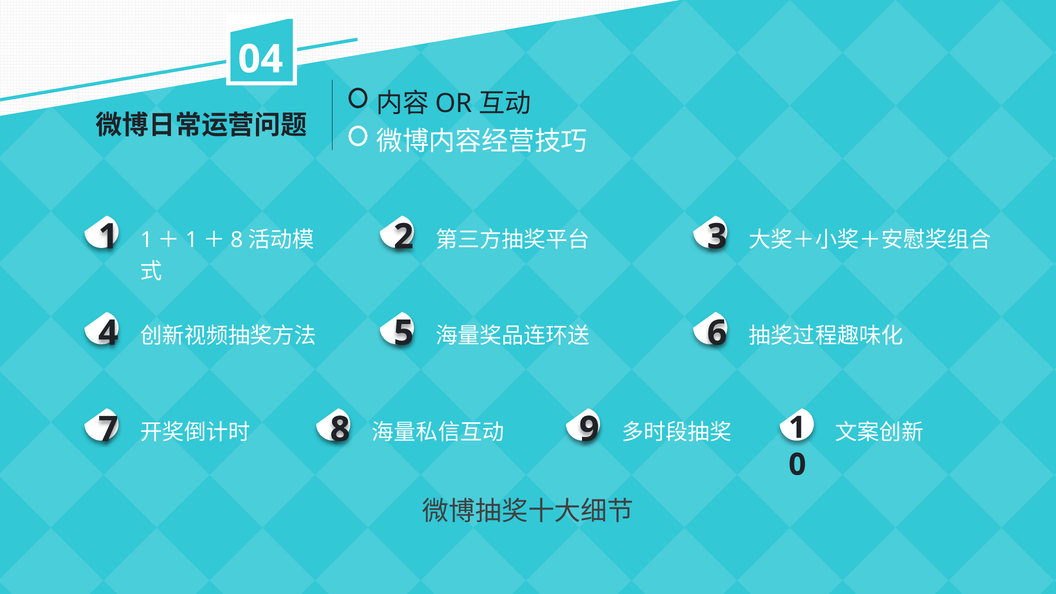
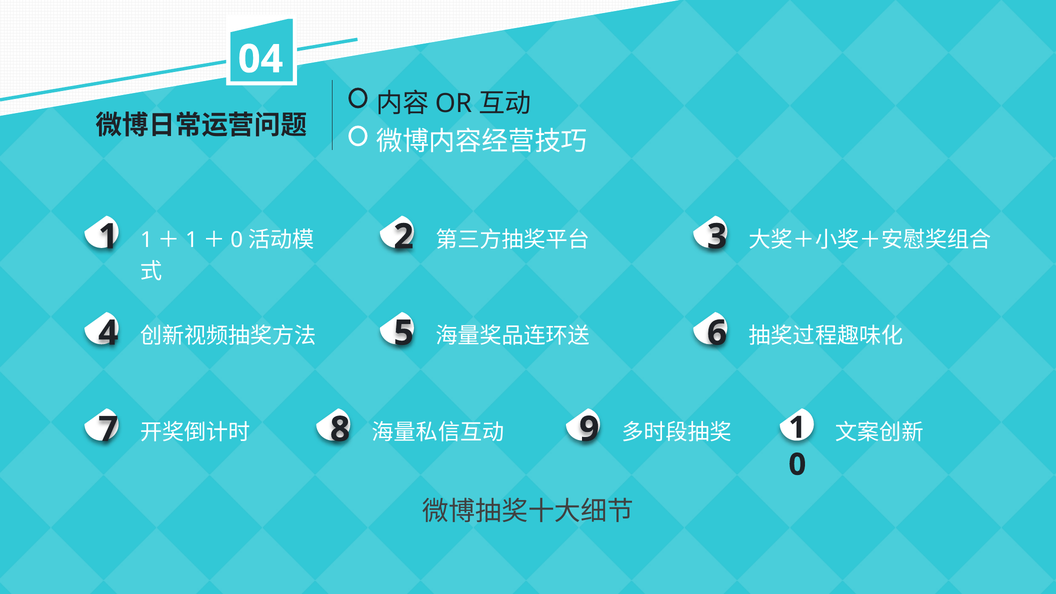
8 at (237, 240): 8 -> 0
